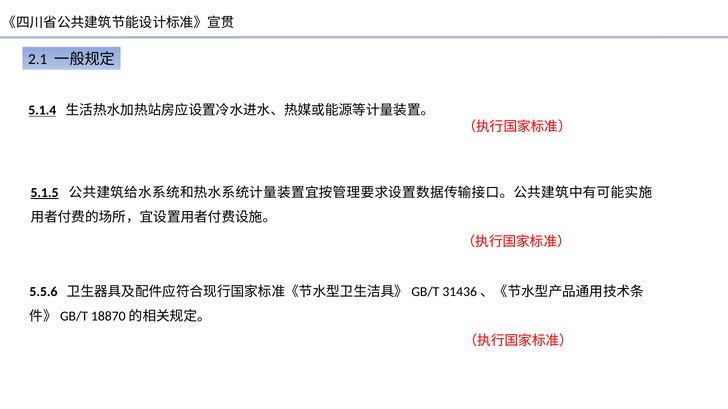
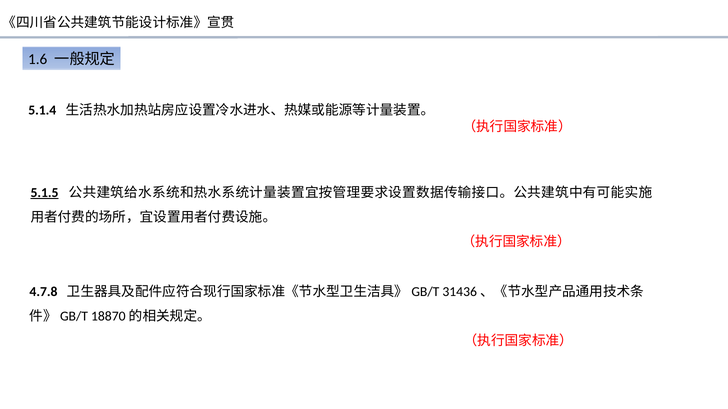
2.1: 2.1 -> 1.6
5.1.4 underline: present -> none
5.5.6: 5.5.6 -> 4.7.8
